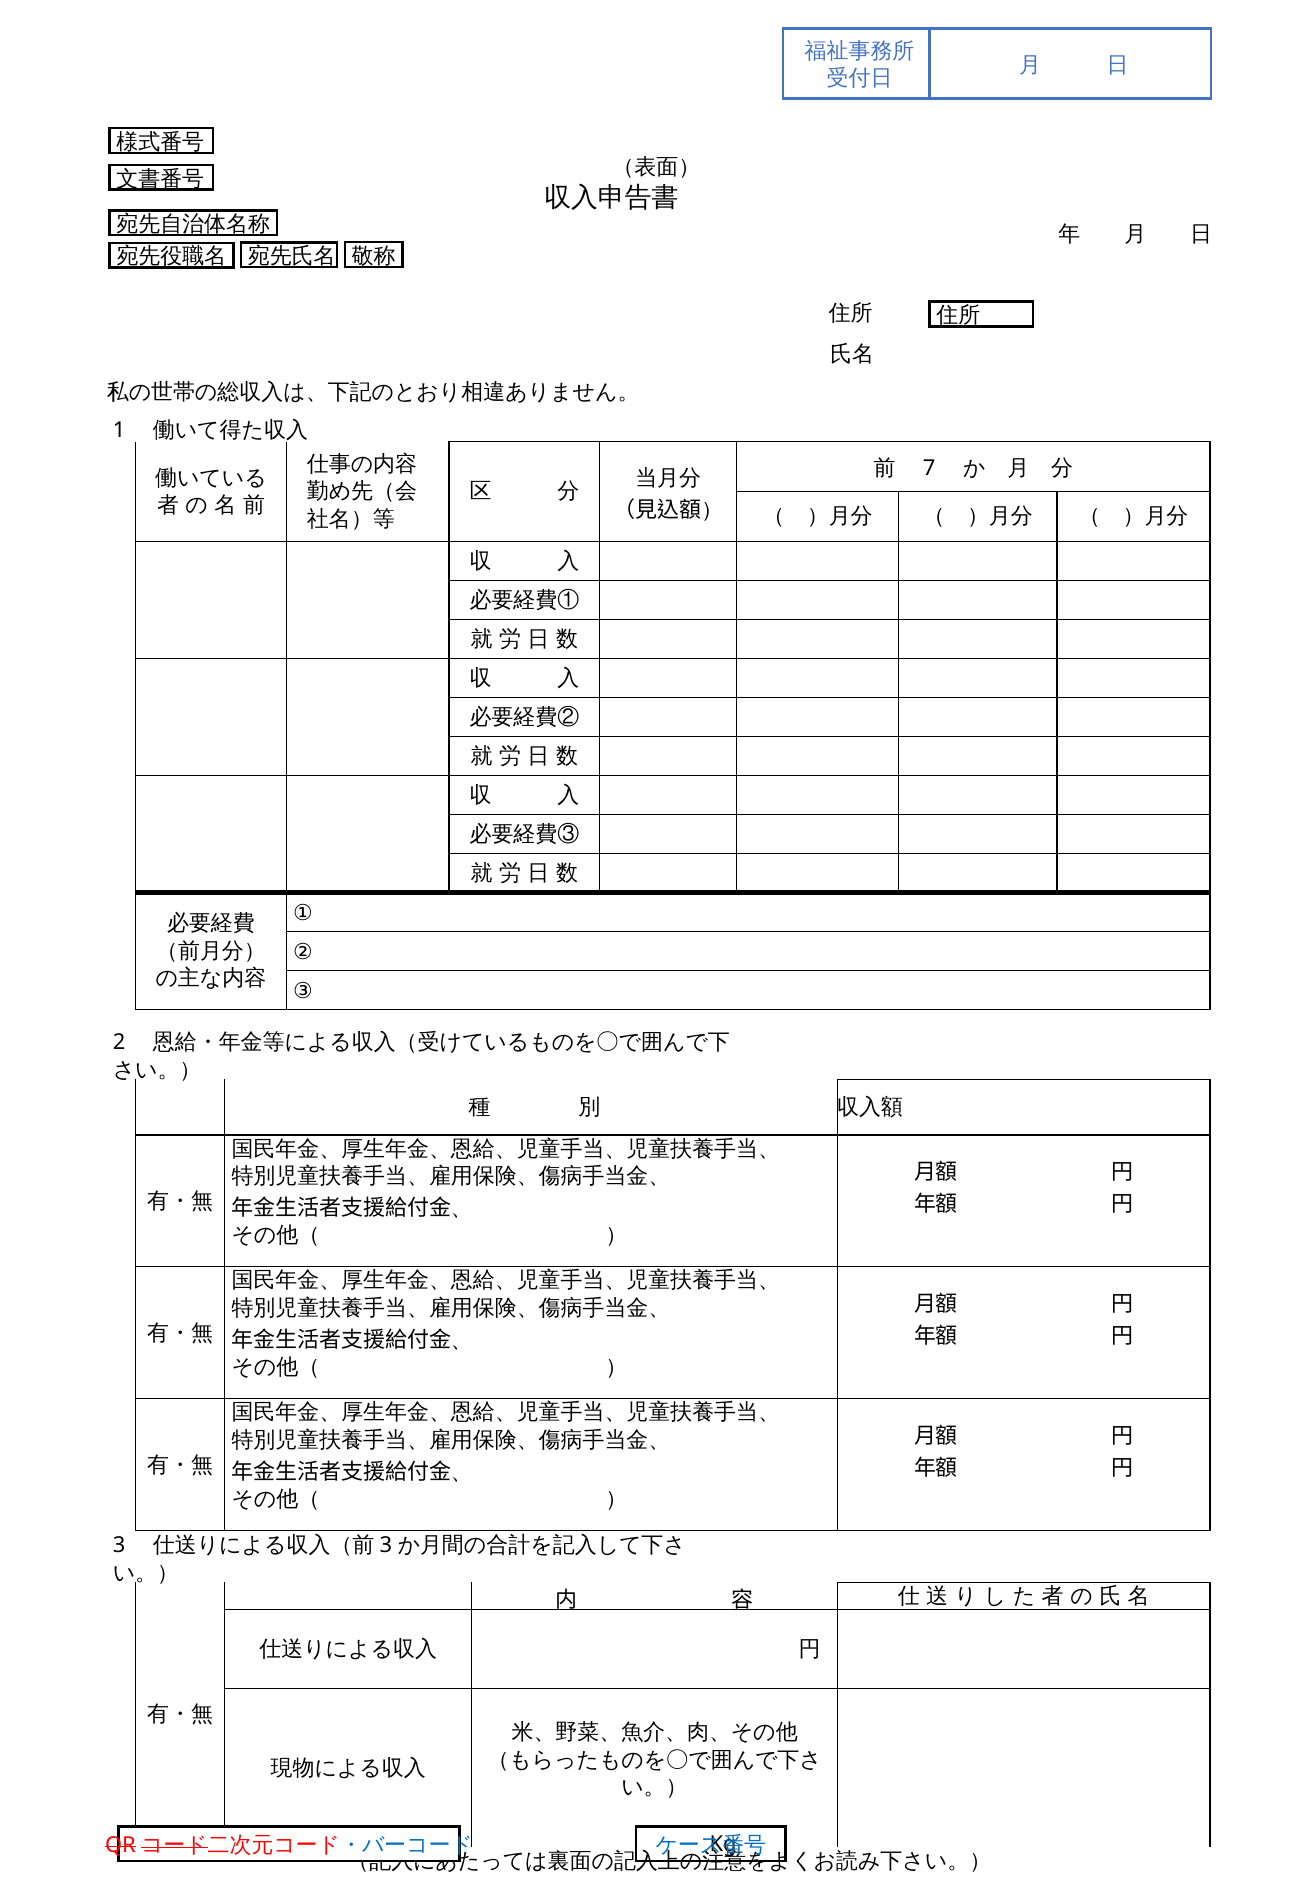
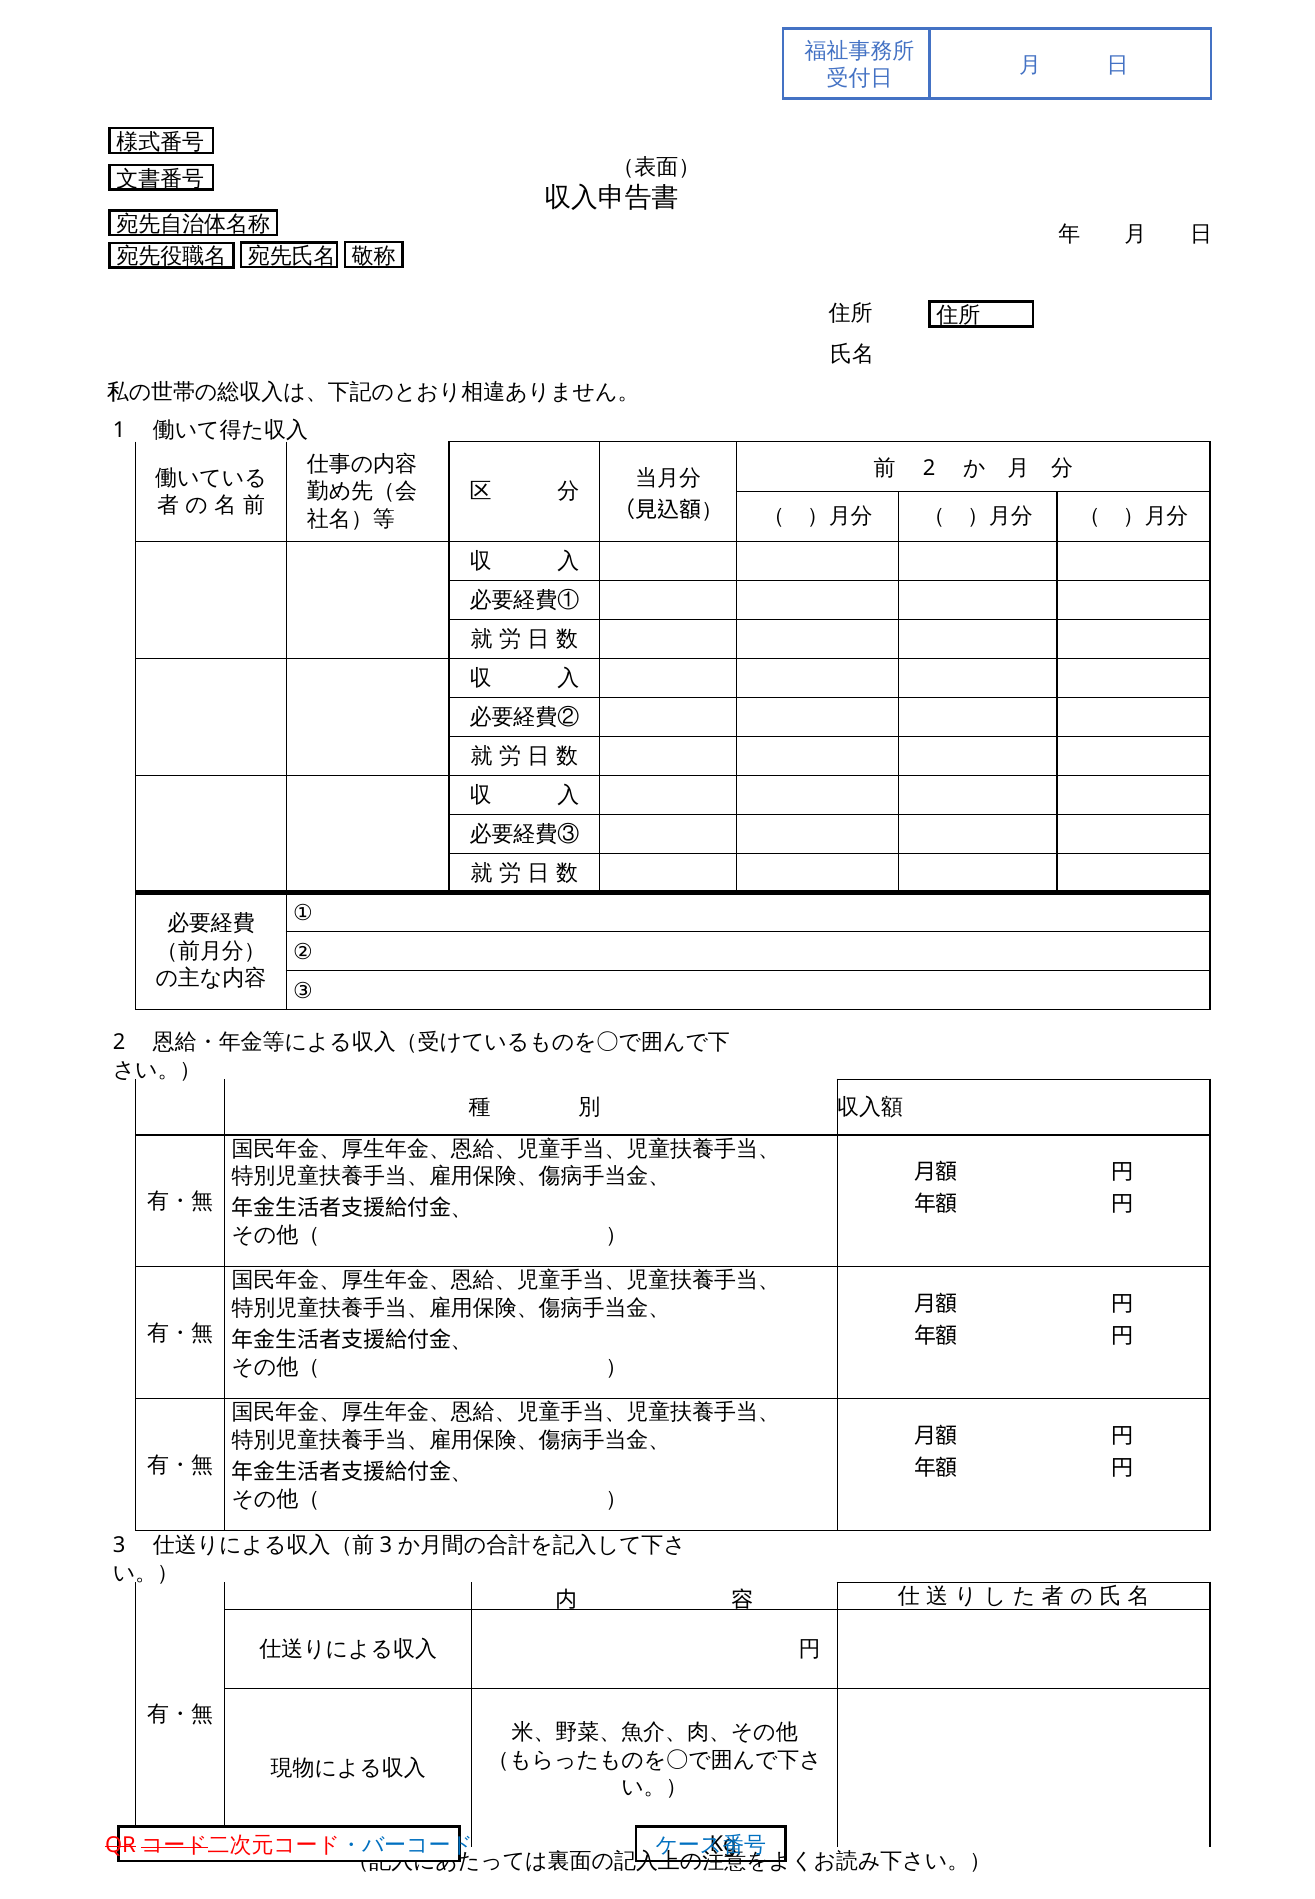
7 at (929, 468): 7 -> 2
